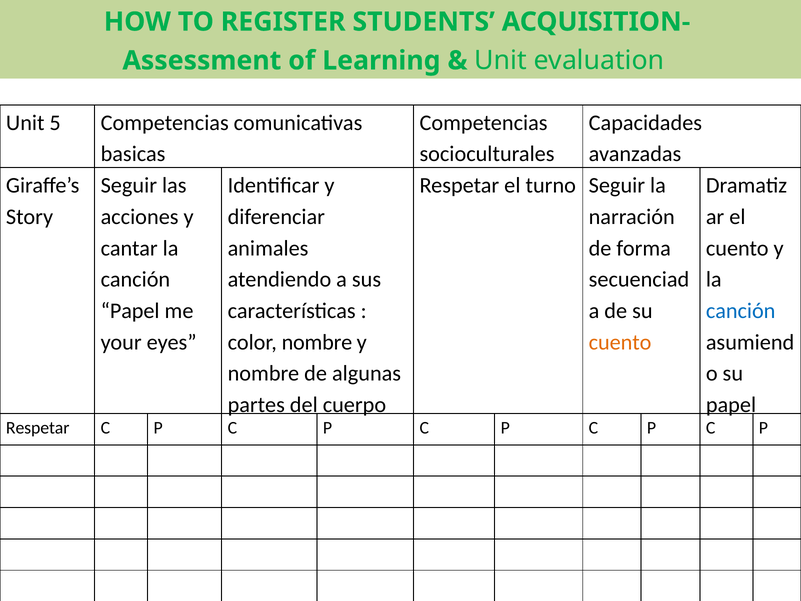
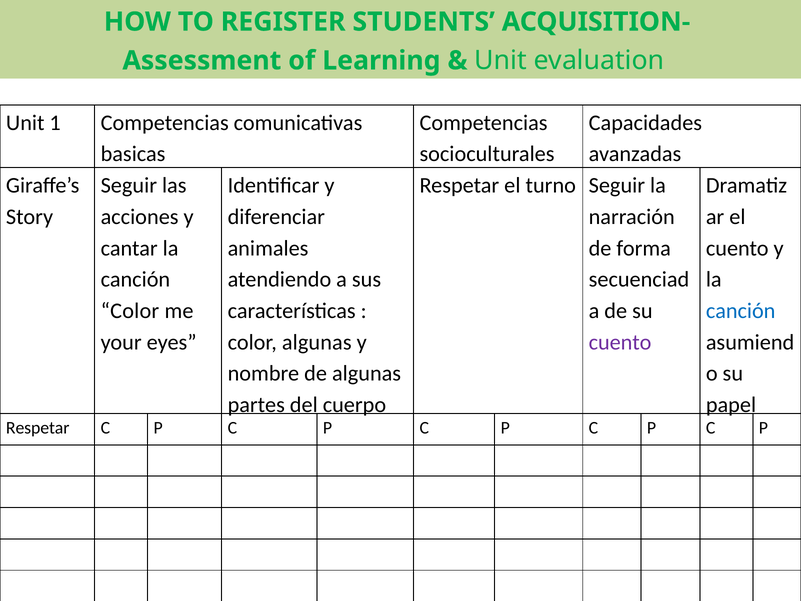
5: 5 -> 1
Papel at (130, 311): Papel -> Color
color nombre: nombre -> algunas
cuento at (620, 342) colour: orange -> purple
